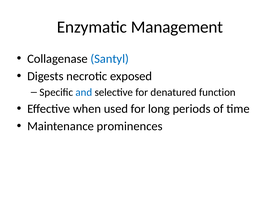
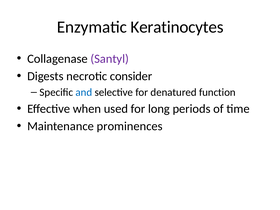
Management: Management -> Keratinocytes
Santyl colour: blue -> purple
exposed: exposed -> consider
